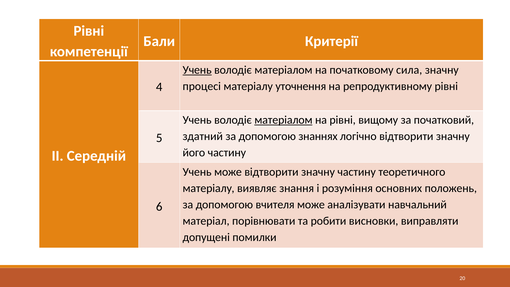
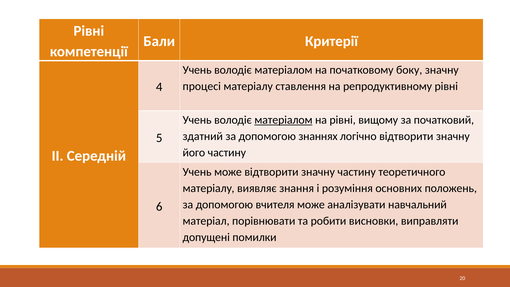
Учень at (197, 70) underline: present -> none
сила: сила -> боку
уточнення: уточнення -> ставлення
